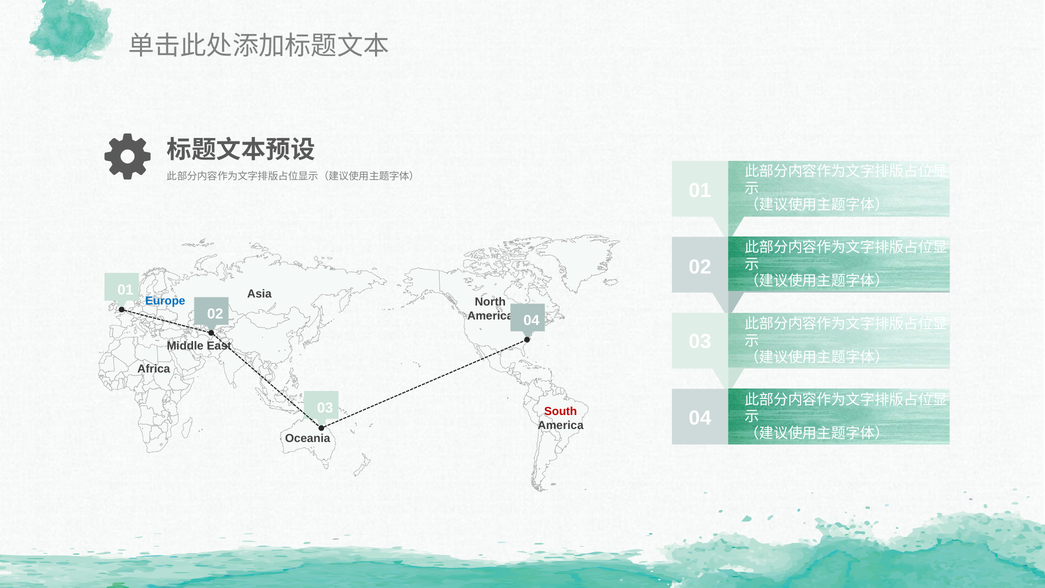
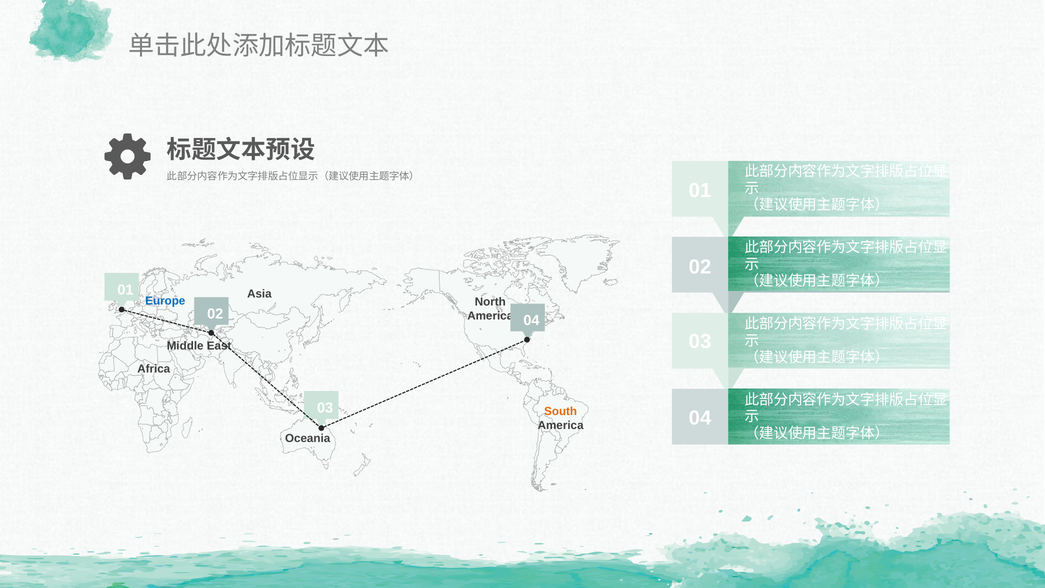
South colour: red -> orange
